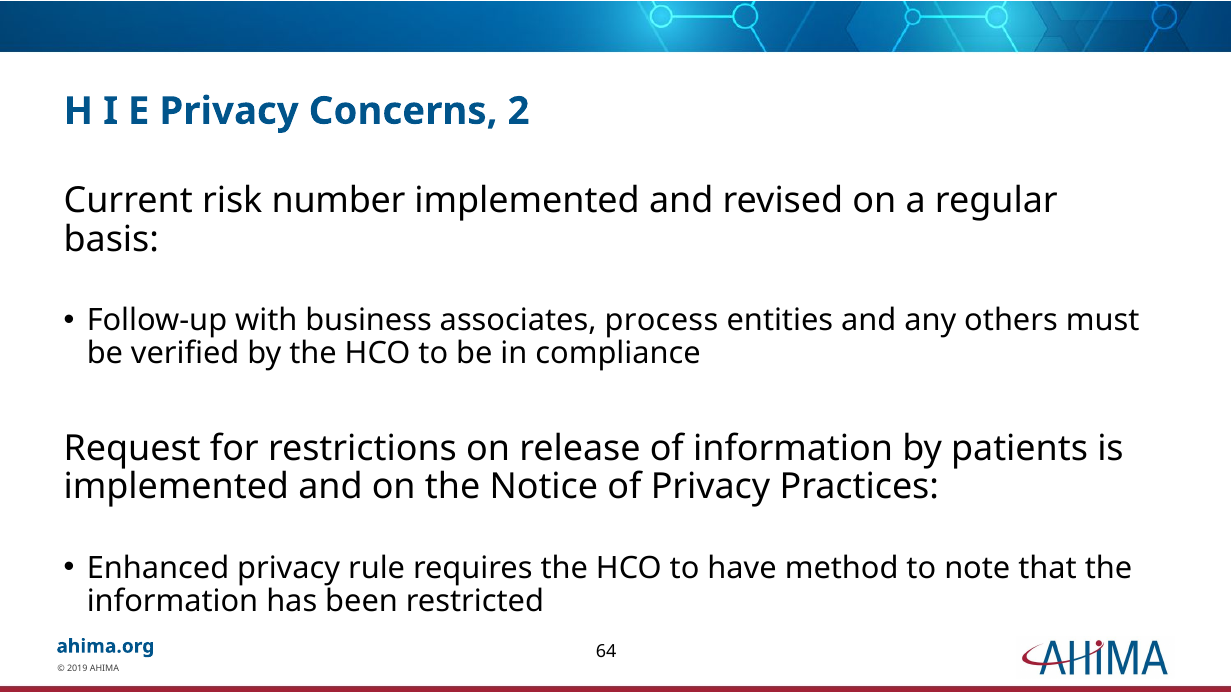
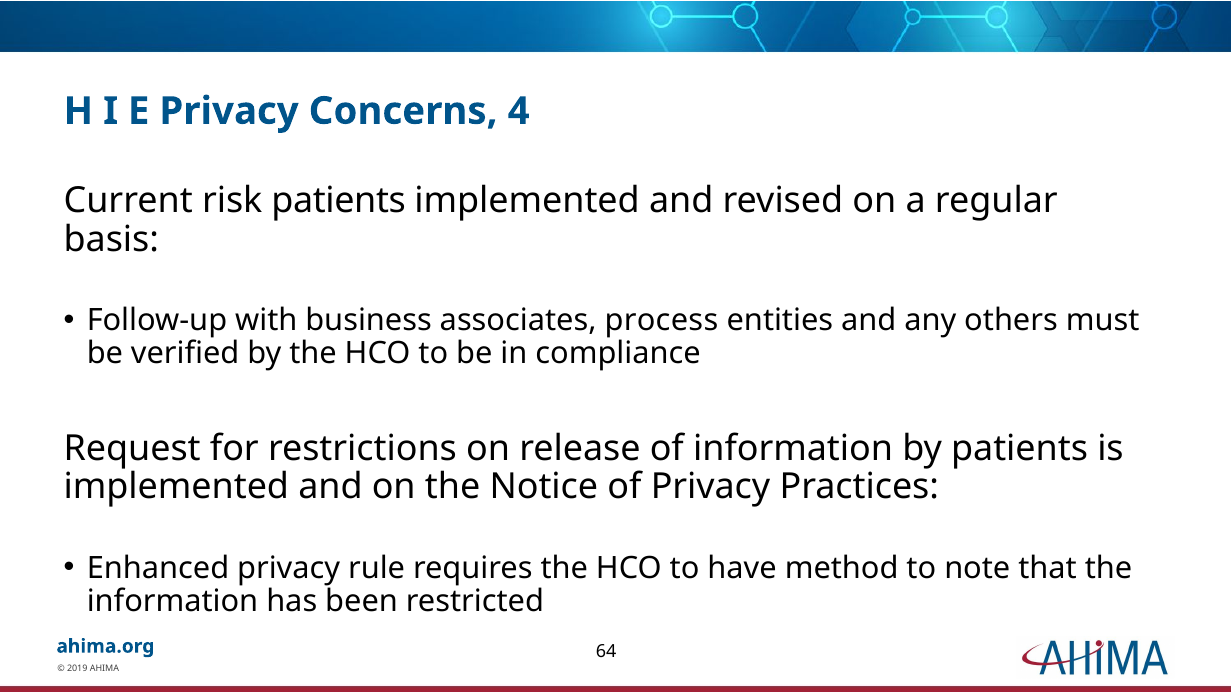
2: 2 -> 4
risk number: number -> patients
